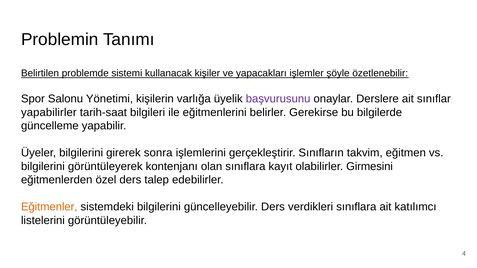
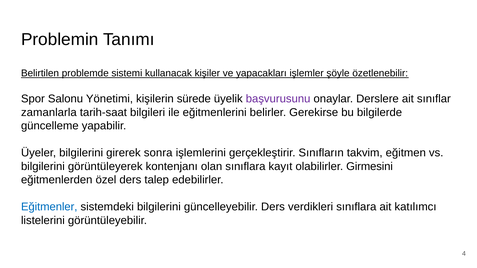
varlığa: varlığa -> sürede
yapabilirler: yapabilirler -> zamanlarla
Eğitmenler colour: orange -> blue
